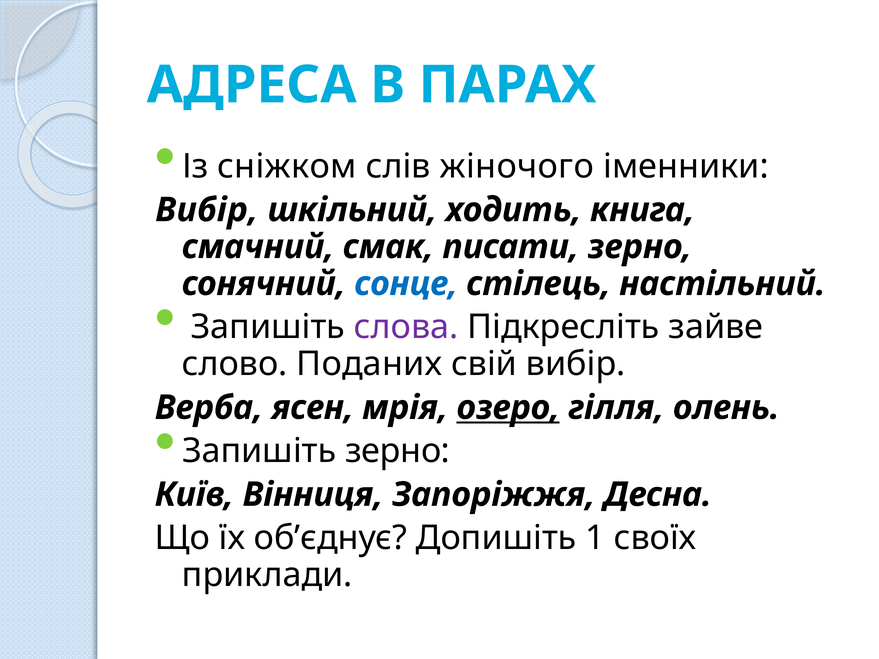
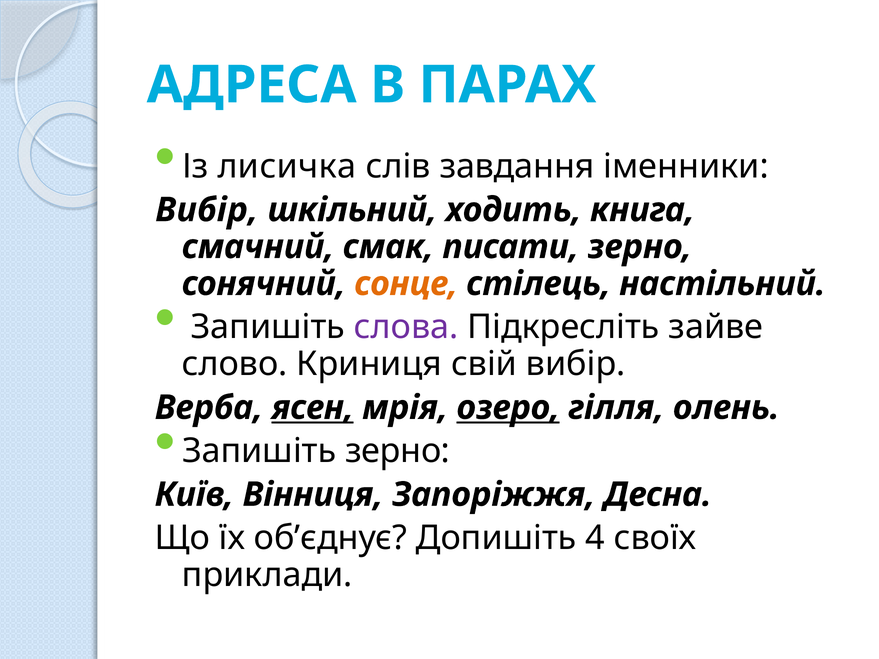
сніжком: сніжком -> лисичка
жіночого: жіночого -> завдання
сонце colour: blue -> orange
Поданих: Поданих -> Криниця
ясен underline: none -> present
1: 1 -> 4
